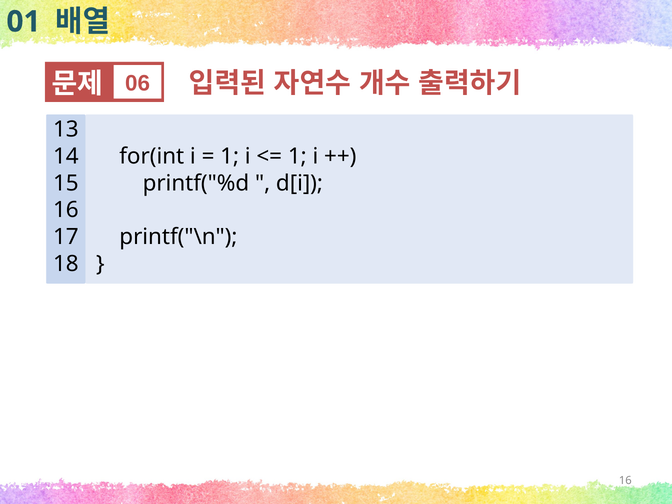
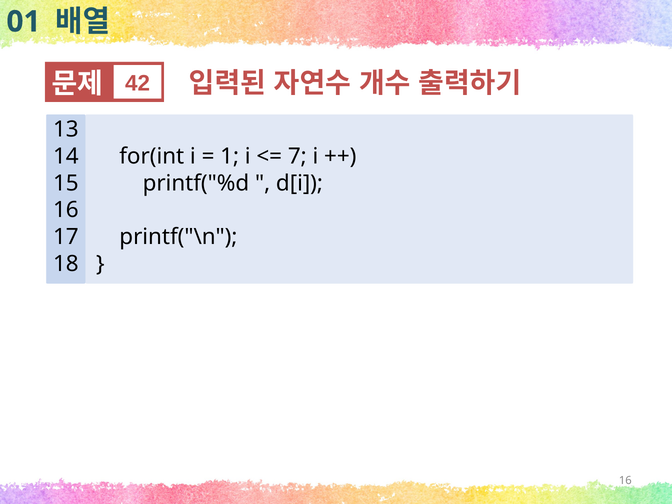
06: 06 -> 42
1 at (297, 156): 1 -> 7
